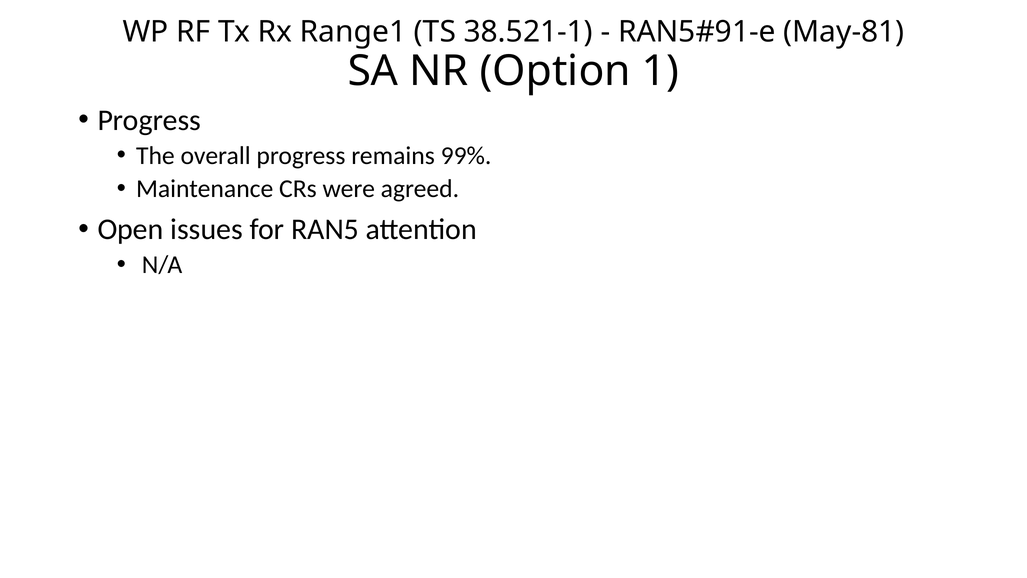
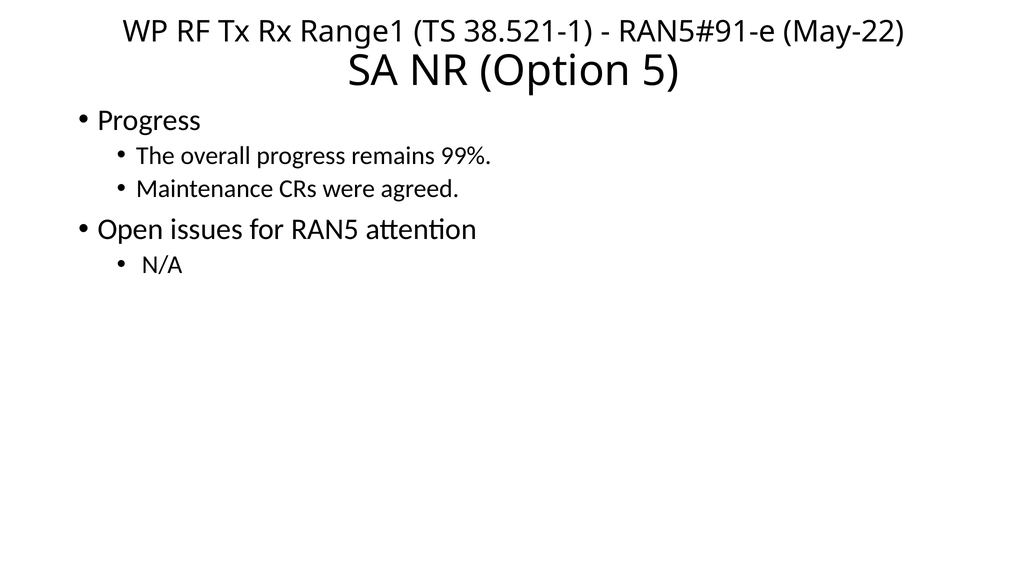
May-81: May-81 -> May-22
1: 1 -> 5
